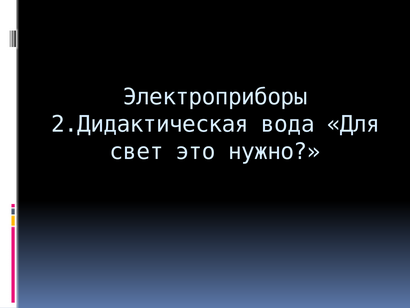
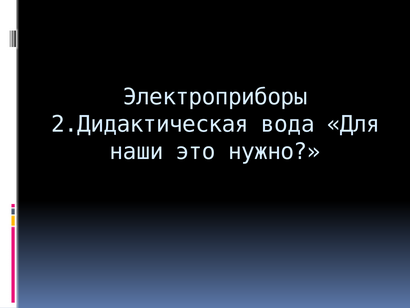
свет: свет -> наши
